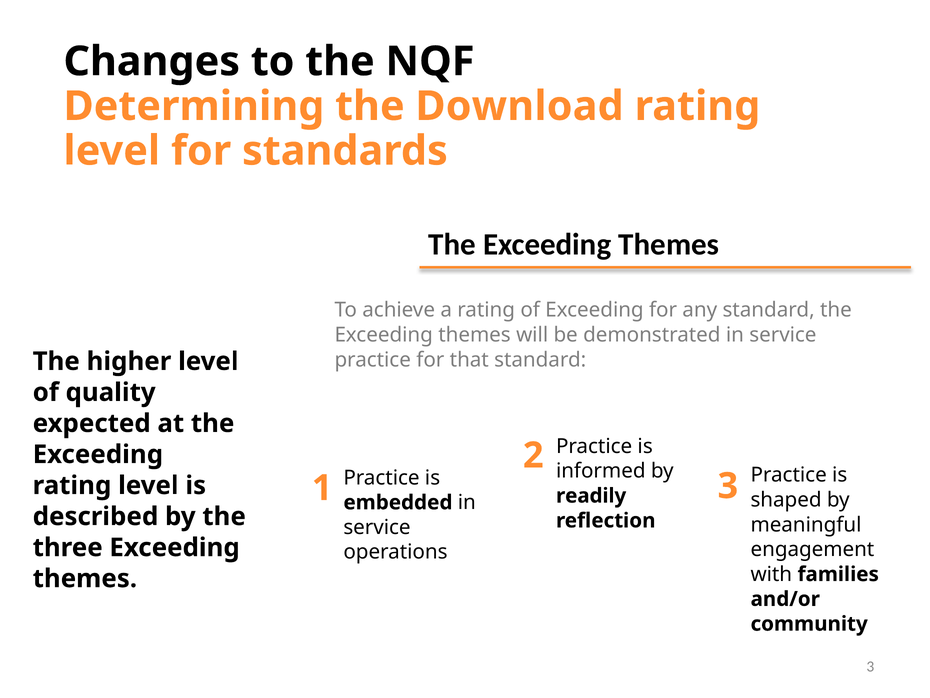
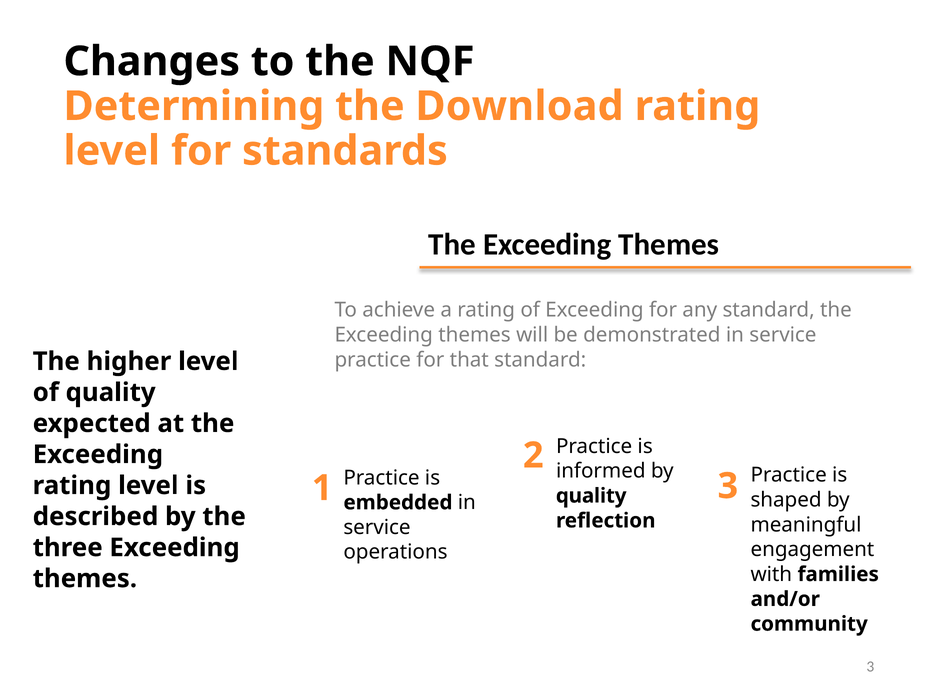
readily at (591, 495): readily -> quality
